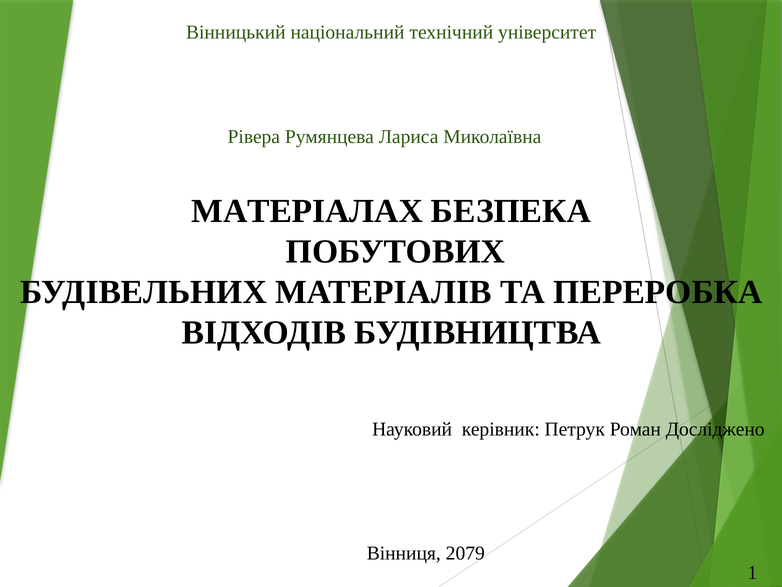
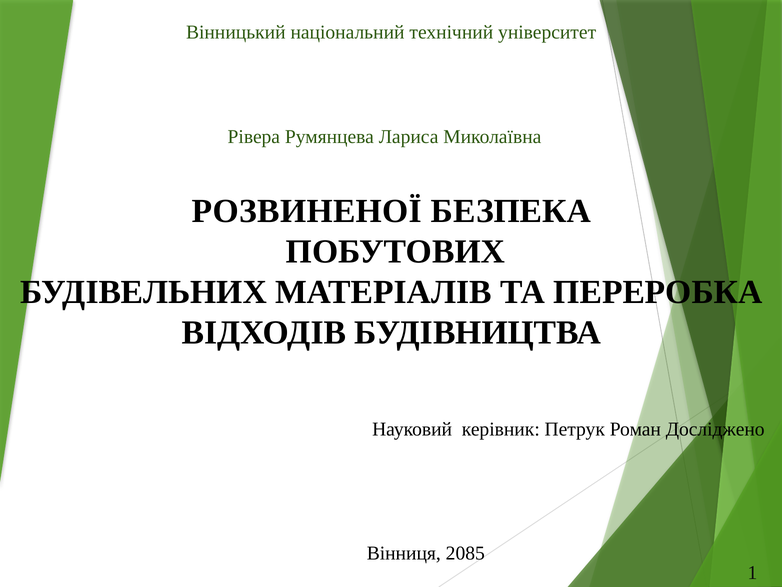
МАТЕРІАЛАХ: МАТЕРІАЛАХ -> РОЗВИНЕНОЇ
2079: 2079 -> 2085
